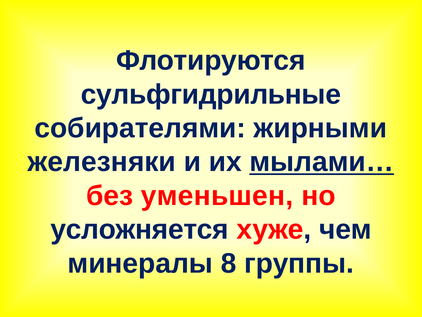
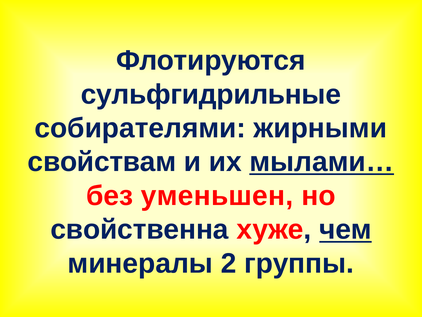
железняки: железняки -> свойствам
усложняется: усложняется -> свойственна
чем underline: none -> present
8: 8 -> 2
